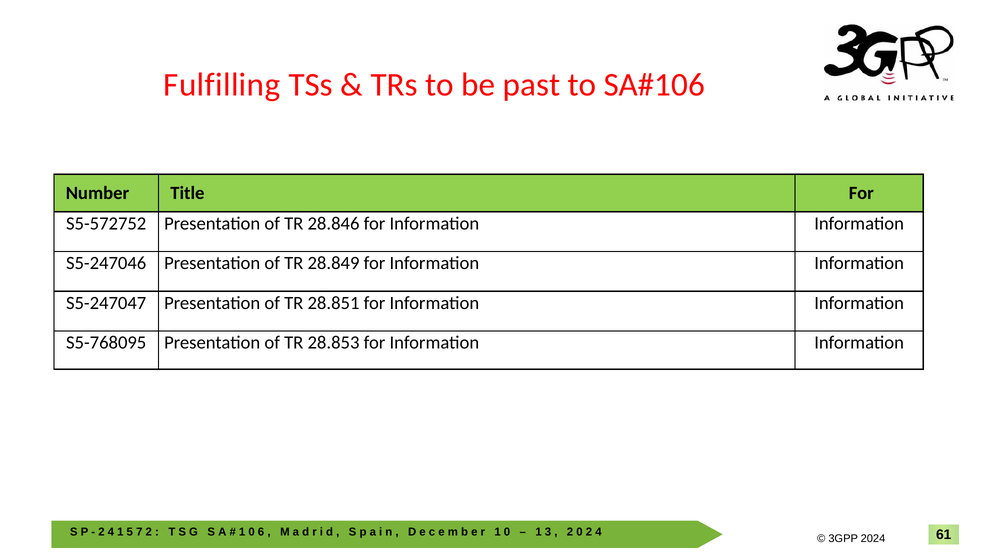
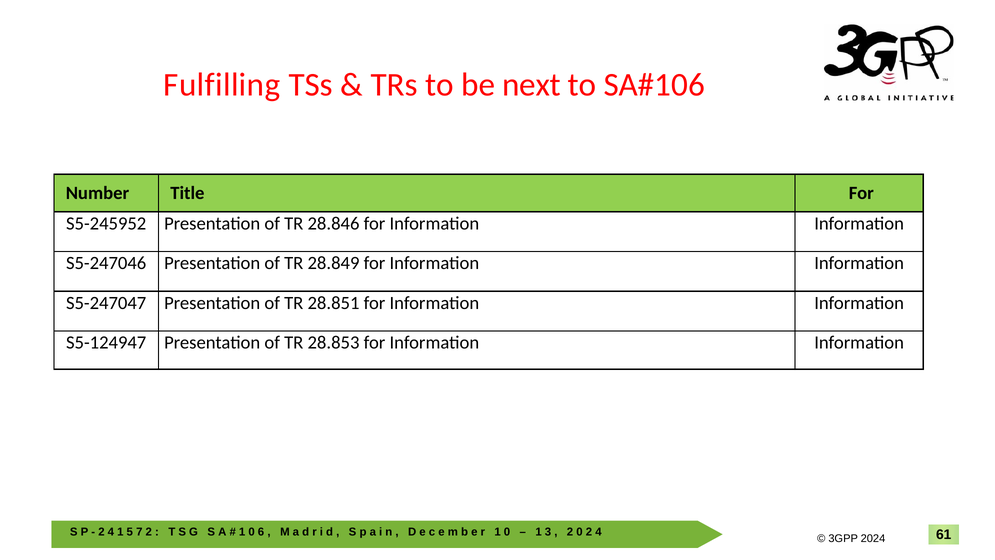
past: past -> next
S5-572752: S5-572752 -> S5-245952
S5-768095: S5-768095 -> S5-124947
